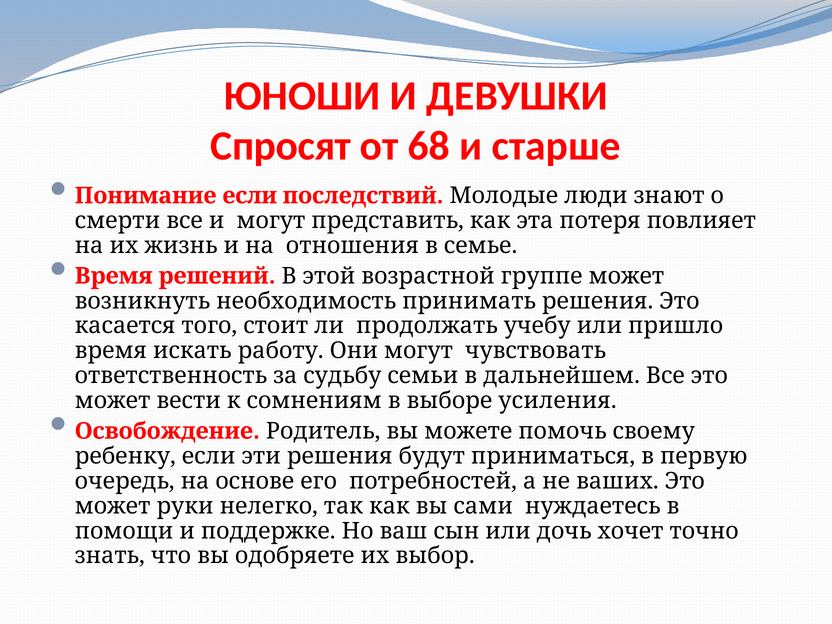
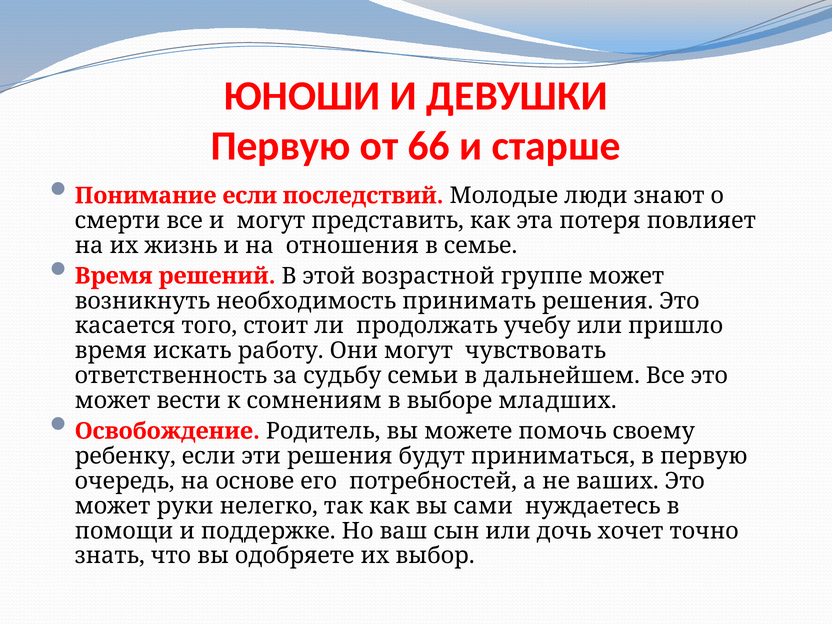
Спросят at (281, 146): Спросят -> Первую
68: 68 -> 66
усиления: усиления -> младших
